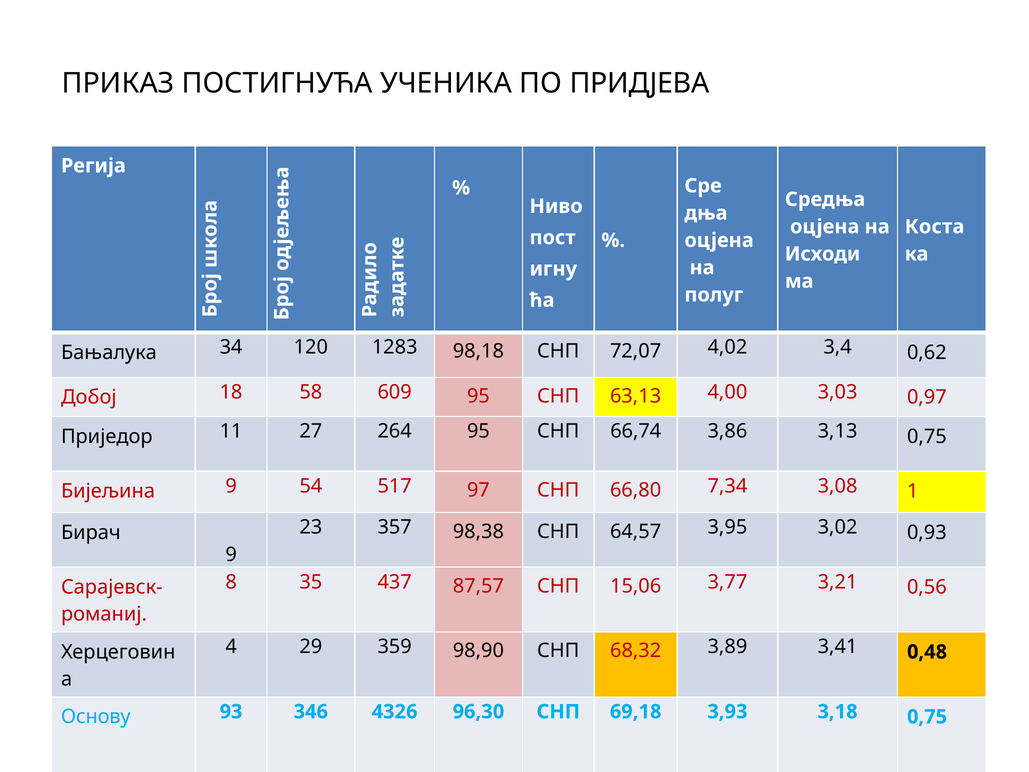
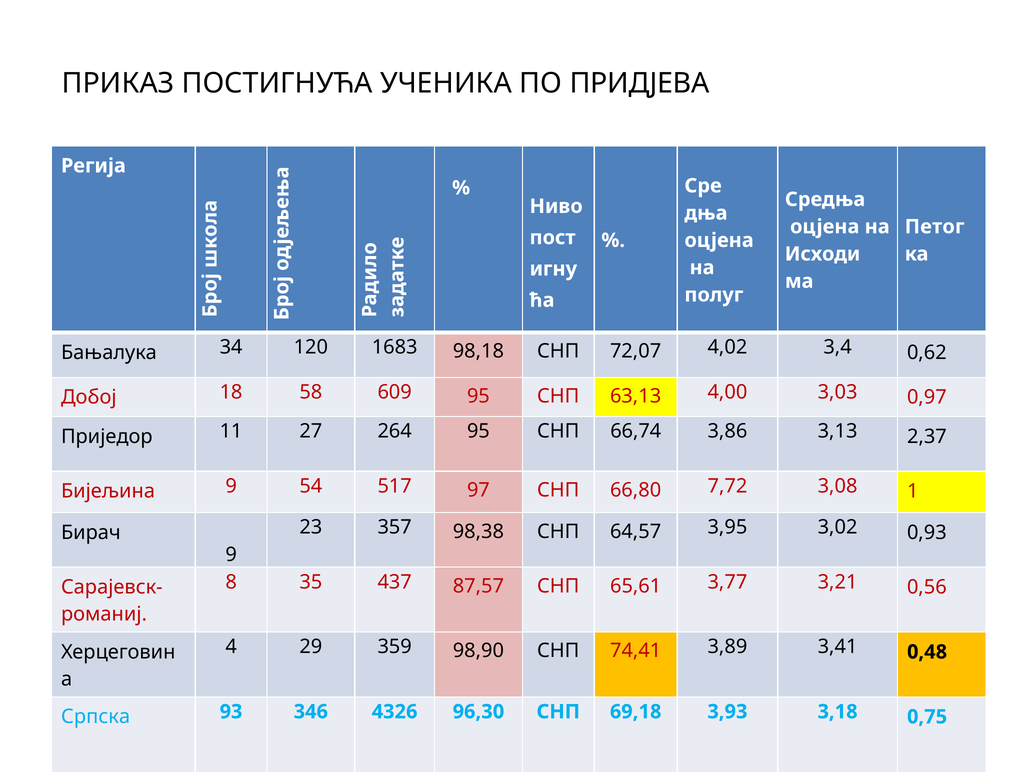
Коста: Коста -> Петог
1283: 1283 -> 1683
3,13 0,75: 0,75 -> 2,37
7,34: 7,34 -> 7,72
15,06: 15,06 -> 65,61
68,32: 68,32 -> 74,41
Основу: Основу -> Српска
